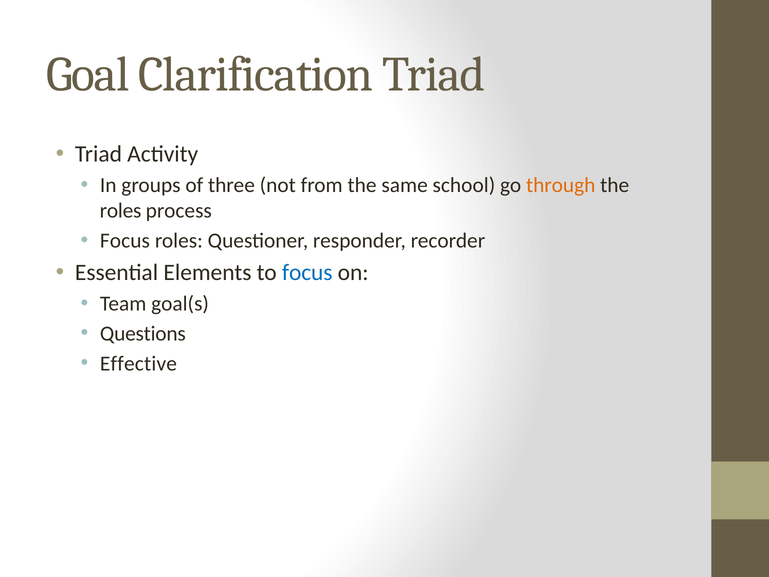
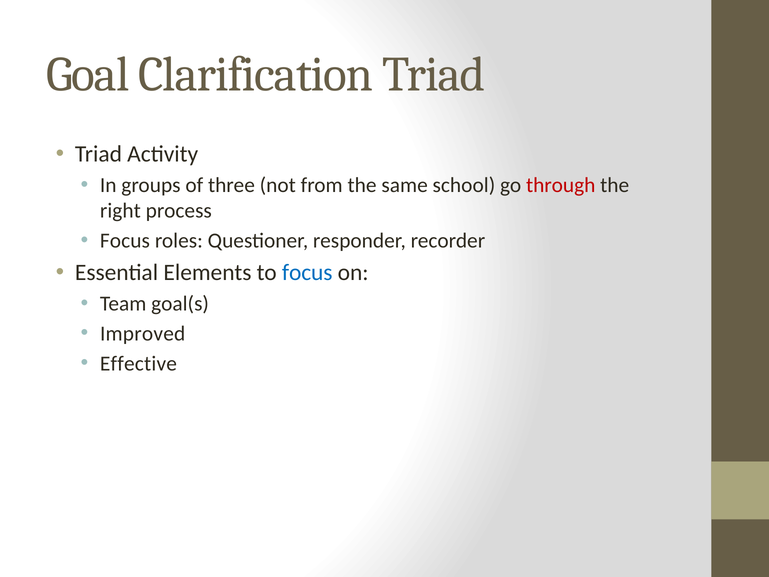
through colour: orange -> red
roles at (121, 211): roles -> right
Questions: Questions -> Improved
